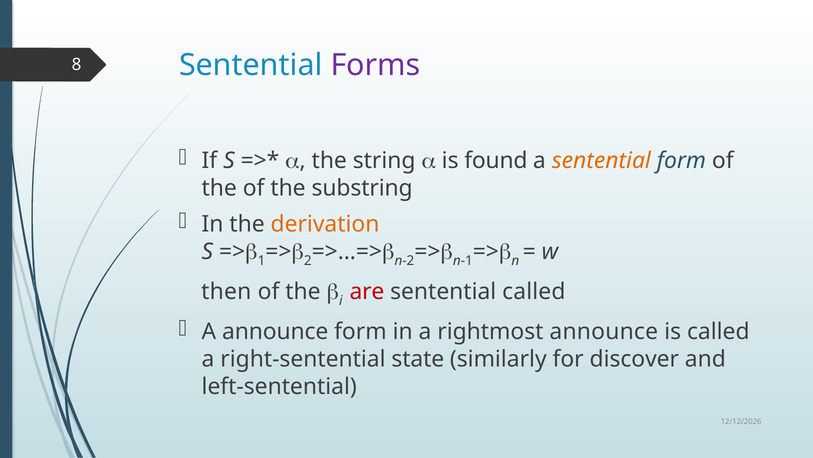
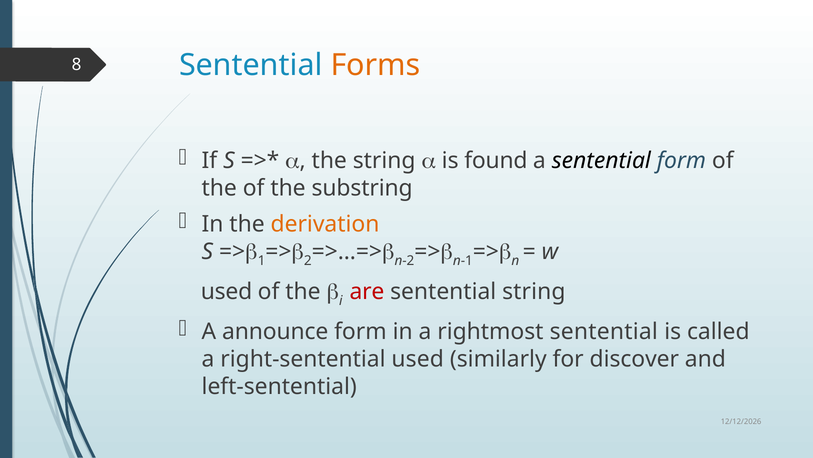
Forms colour: purple -> orange
sentential at (601, 161) colour: orange -> black
then at (226, 291): then -> used
sentential called: called -> string
rightmost announce: announce -> sentential
right-sentential state: state -> used
